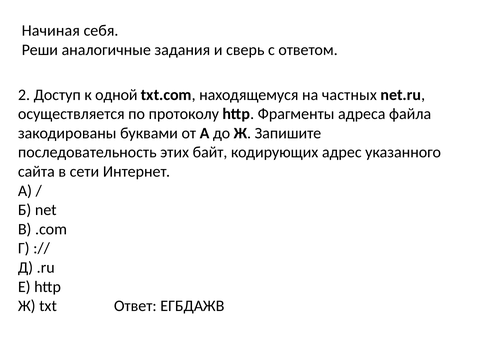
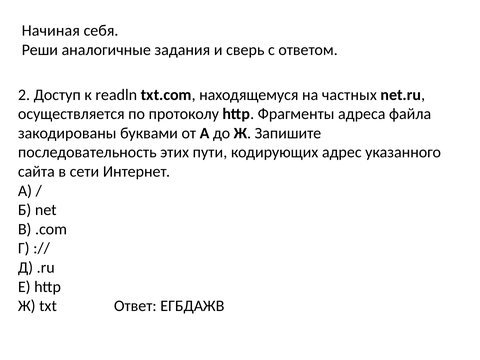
одной: одной -> readln
байт: байт -> пути
